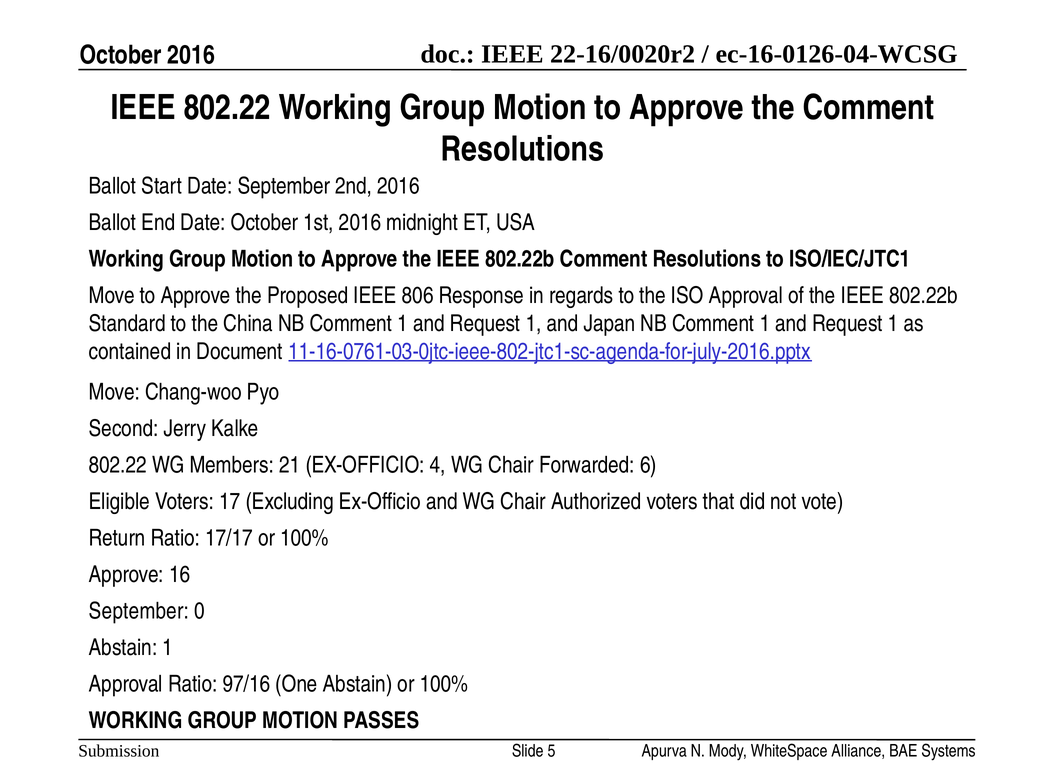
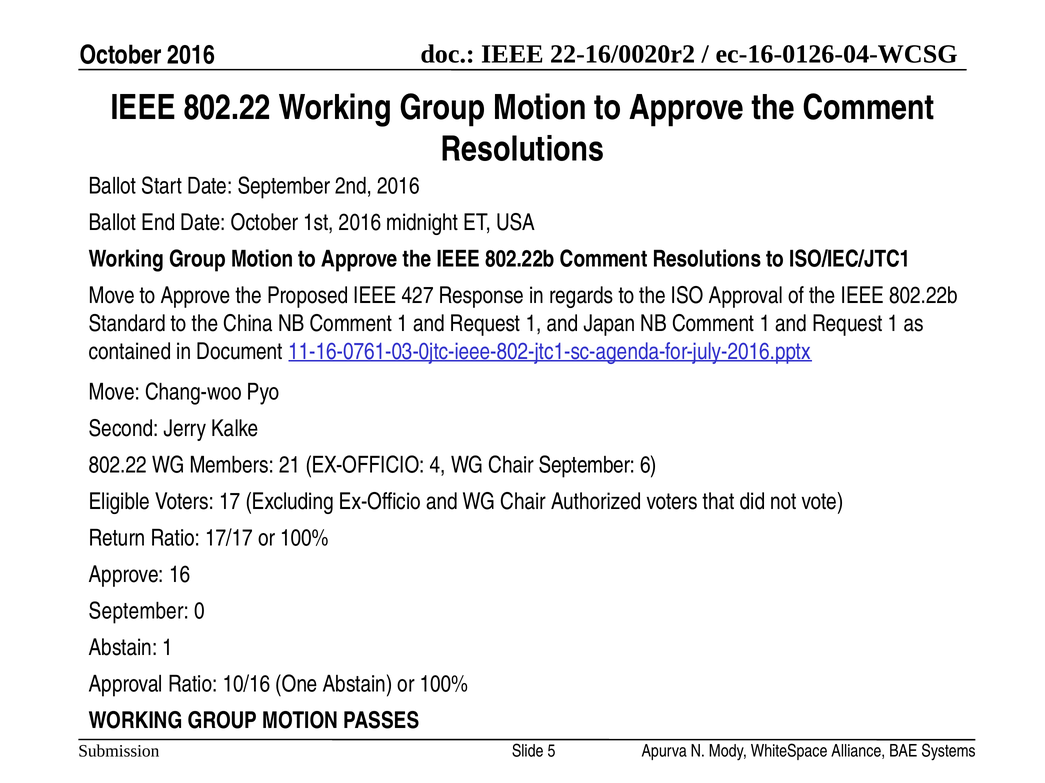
806: 806 -> 427
Chair Forwarded: Forwarded -> September
97/16: 97/16 -> 10/16
